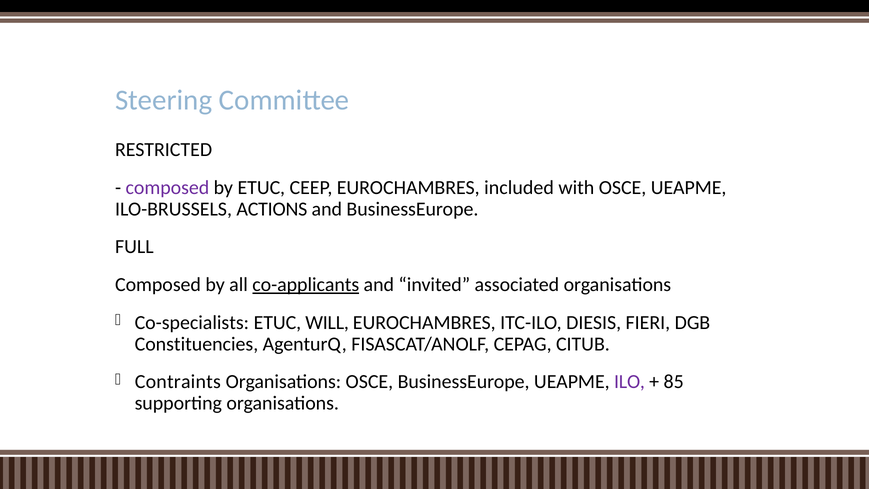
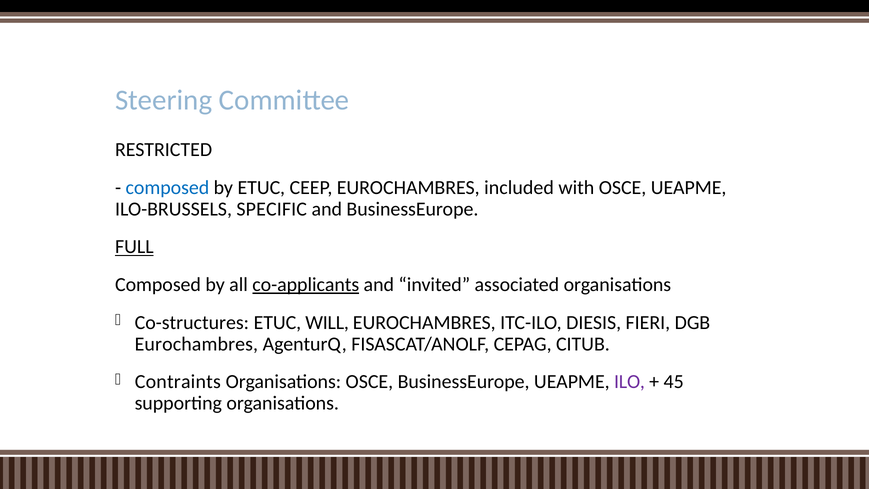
composed at (167, 188) colour: purple -> blue
ACTIONS: ACTIONS -> SPECIFIC
FULL underline: none -> present
Co-specialists: Co-specialists -> Co-structures
Constituencies at (196, 344): Constituencies -> Eurochambres
85: 85 -> 45
